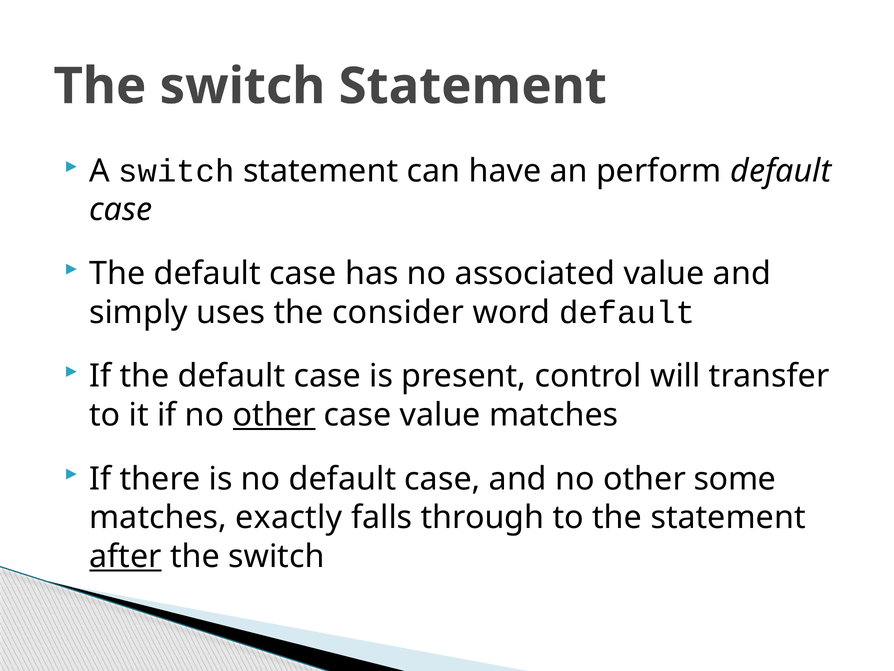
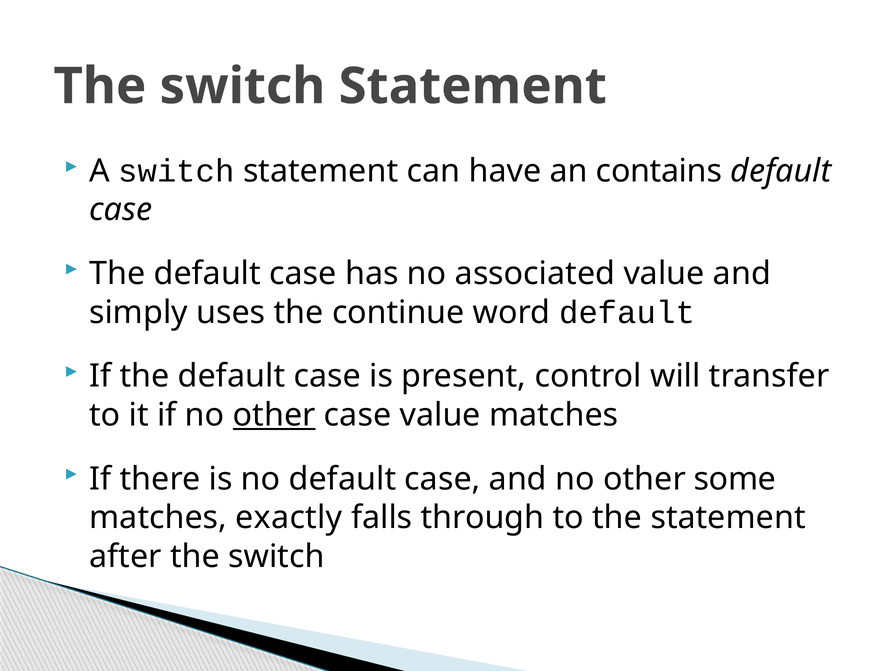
perform: perform -> contains
consider: consider -> continue
after underline: present -> none
